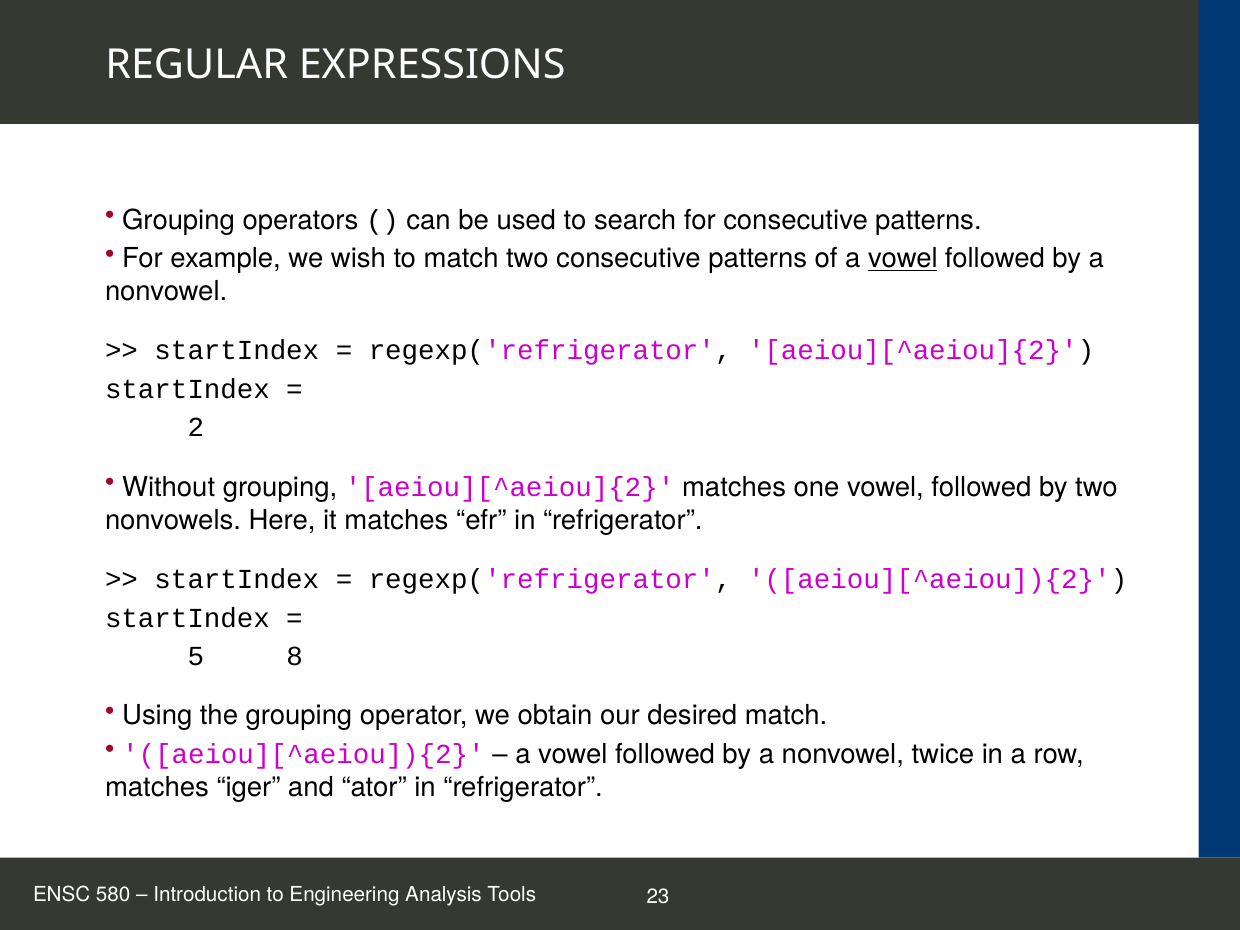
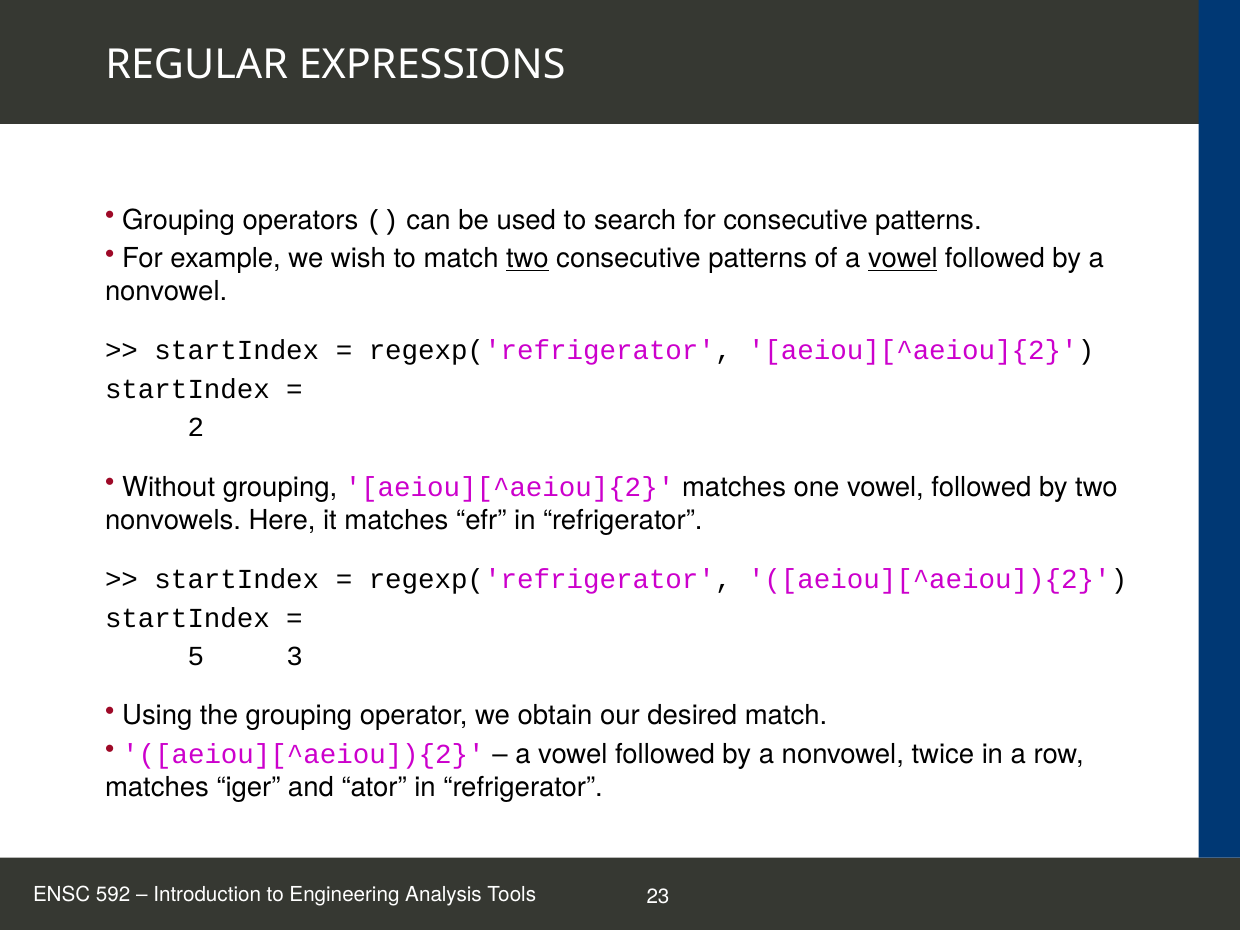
two at (528, 258) underline: none -> present
8: 8 -> 3
580: 580 -> 592
